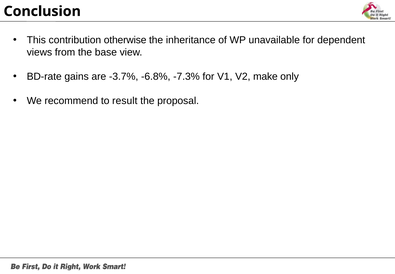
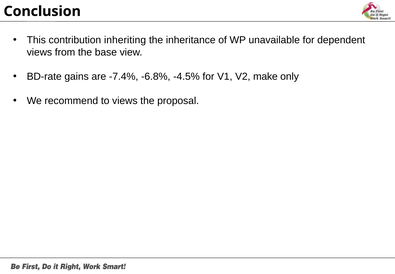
otherwise: otherwise -> inheriting
-3.7%: -3.7% -> -7.4%
-7.3%: -7.3% -> -4.5%
to result: result -> views
